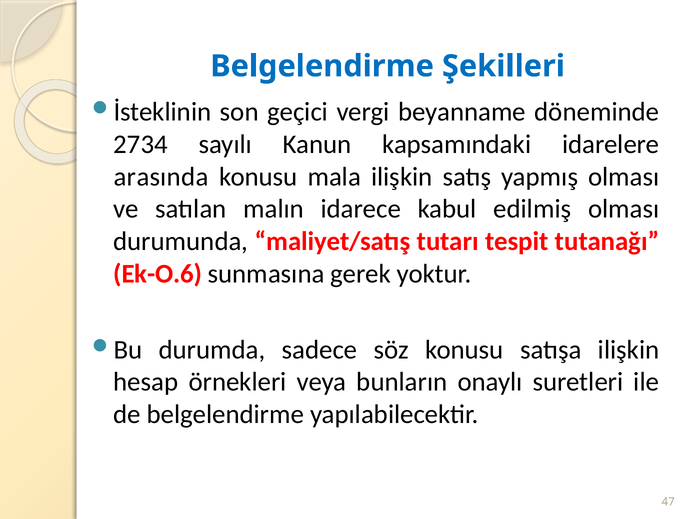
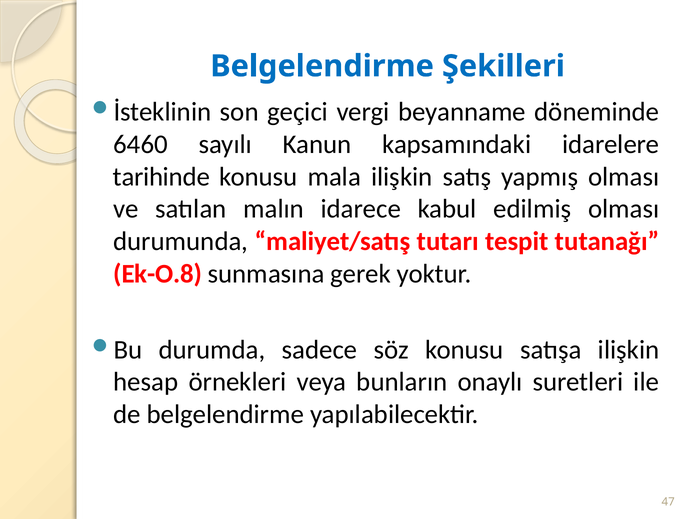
2734: 2734 -> 6460
arasında: arasında -> tarihinde
Ek-O.6: Ek-O.6 -> Ek-O.8
